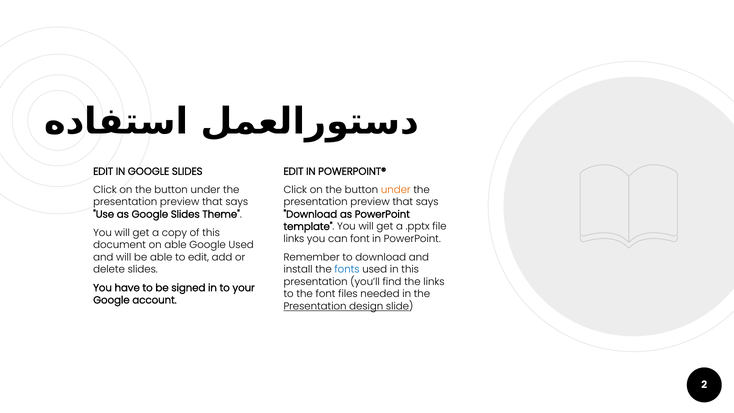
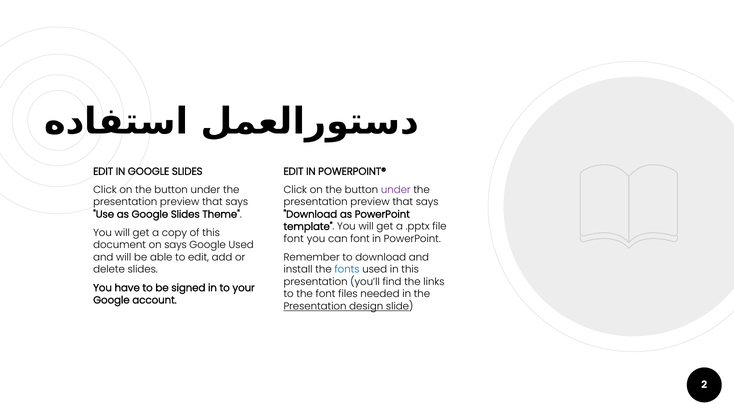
under at (396, 190) colour: orange -> purple
links at (294, 239): links -> font
on able: able -> says
